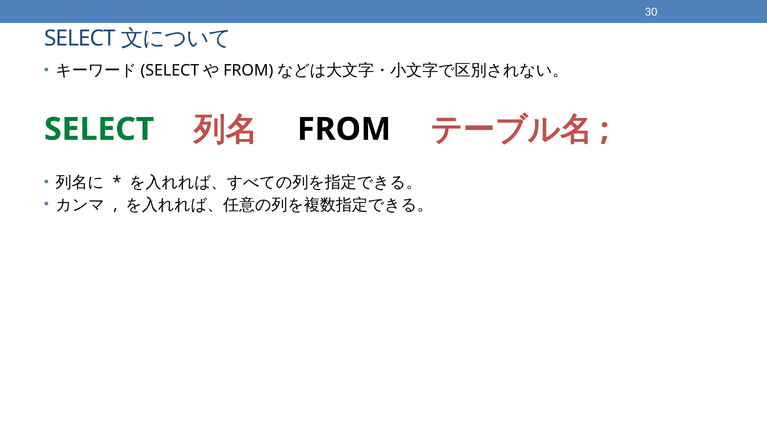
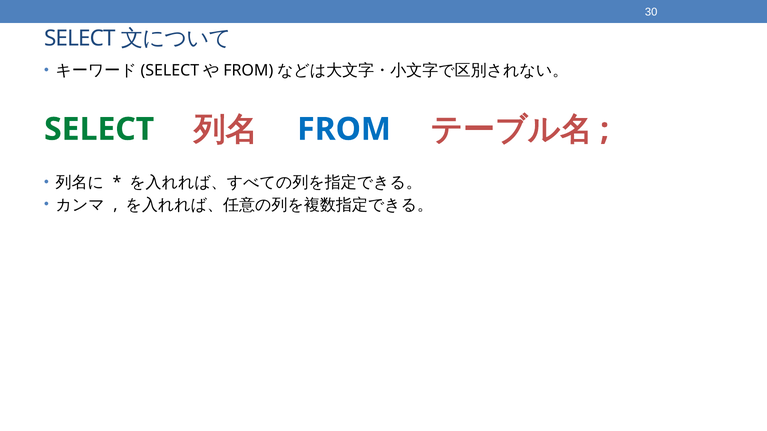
FROM colour: black -> blue
